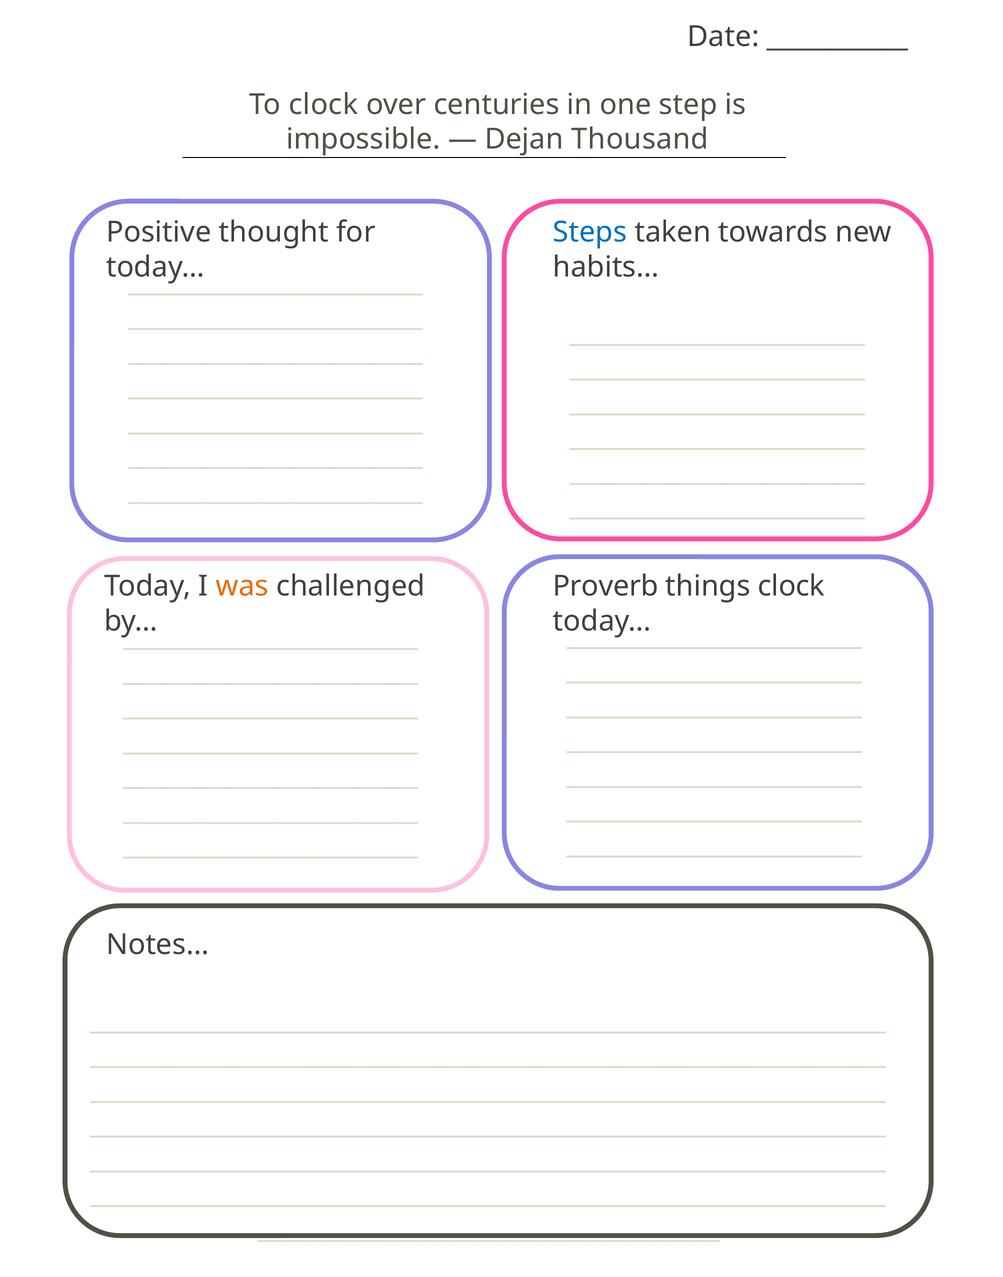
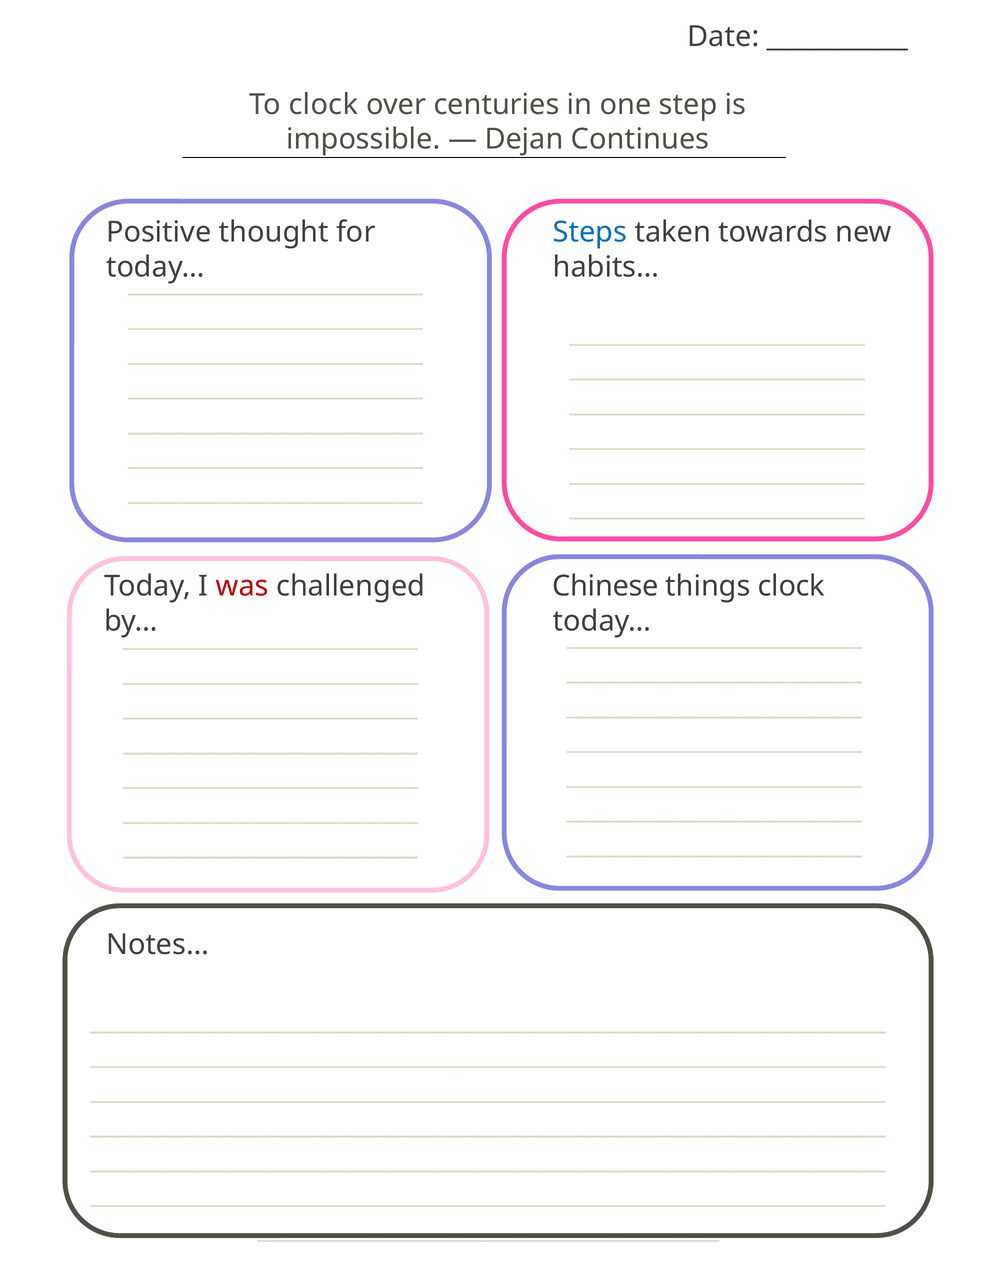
Thousand: Thousand -> Continues
was colour: orange -> red
Proverb: Proverb -> Chinese
